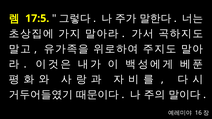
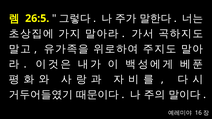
17:5: 17:5 -> 26:5
